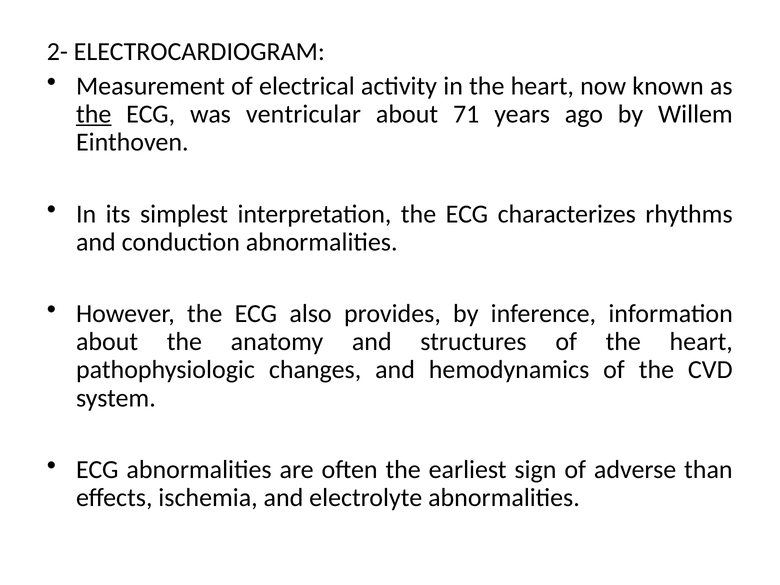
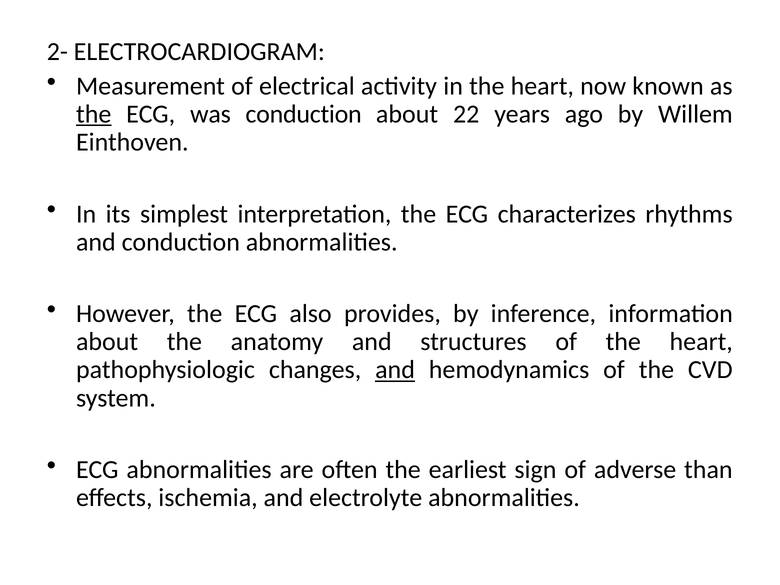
was ventricular: ventricular -> conduction
71: 71 -> 22
and at (395, 370) underline: none -> present
